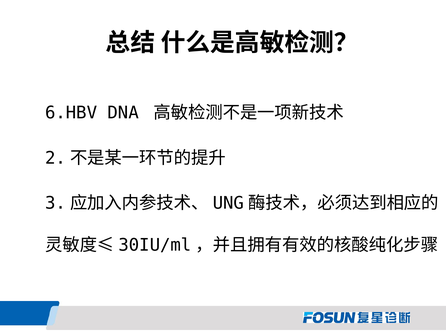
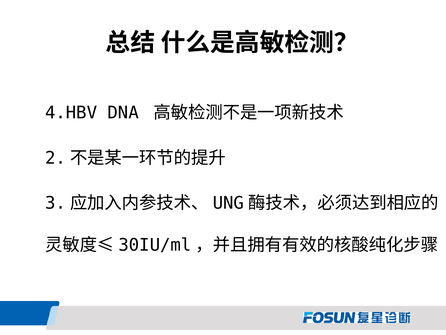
6.HBV: 6.HBV -> 4.HBV
